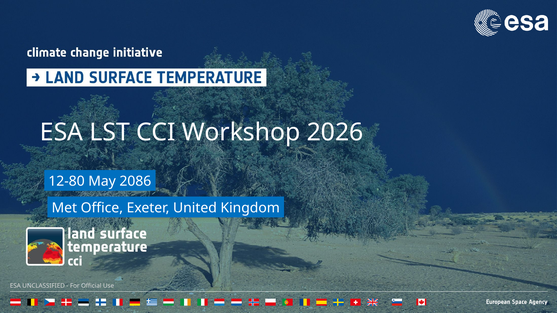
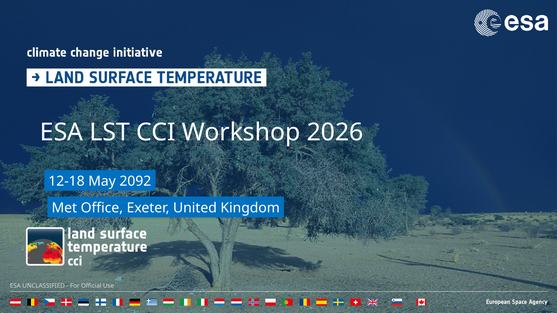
12-80: 12-80 -> 12-18
2086: 2086 -> 2092
